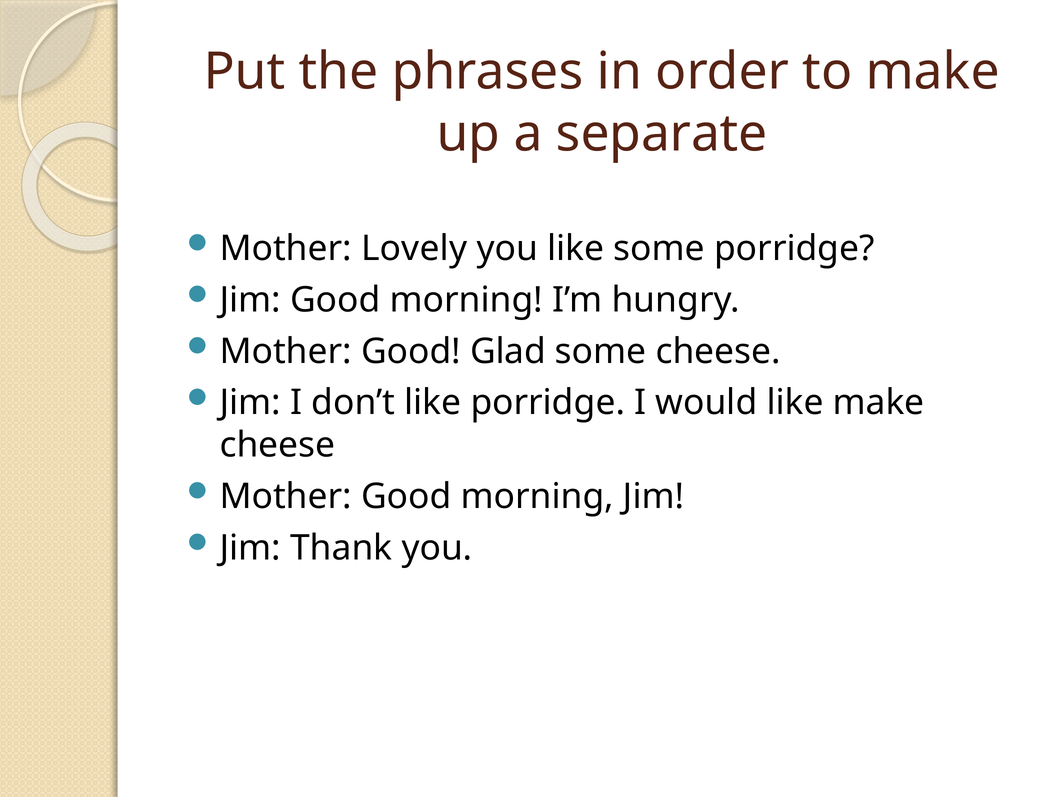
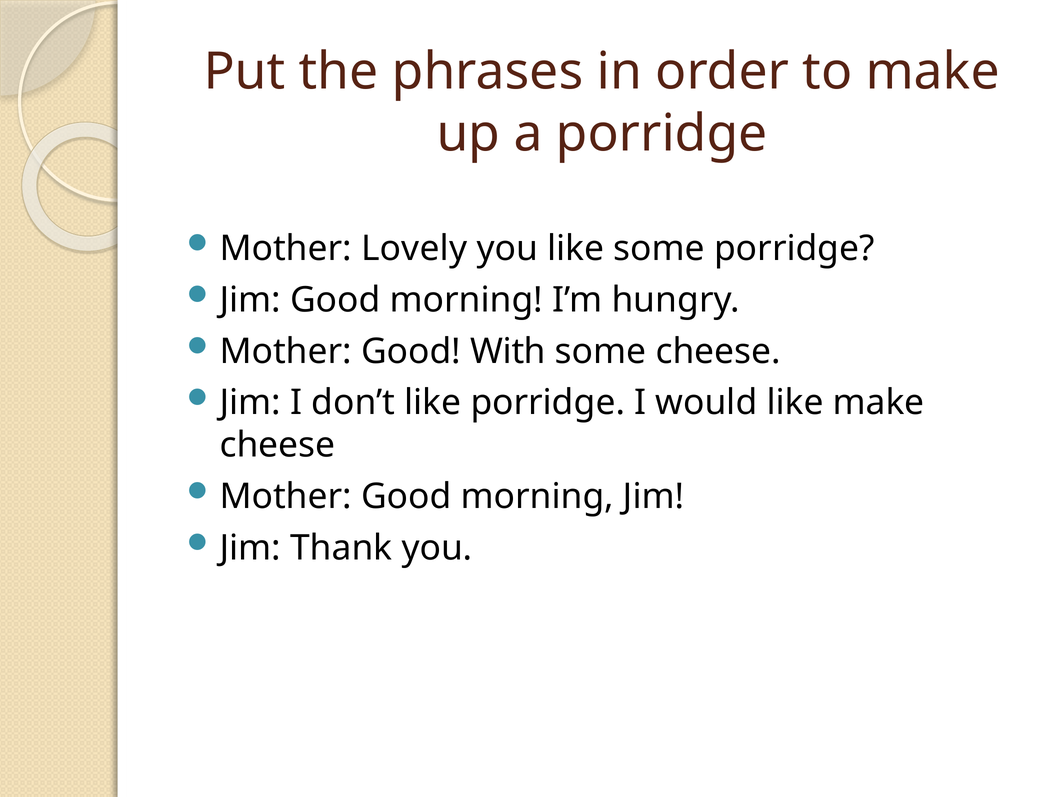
a separate: separate -> porridge
Glad: Glad -> With
